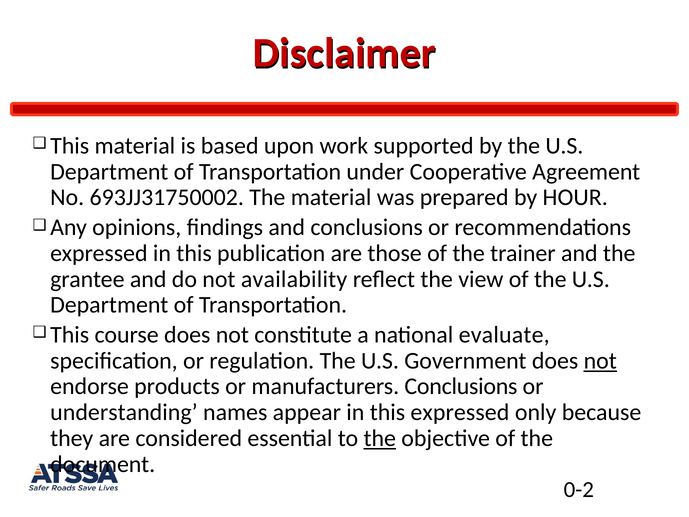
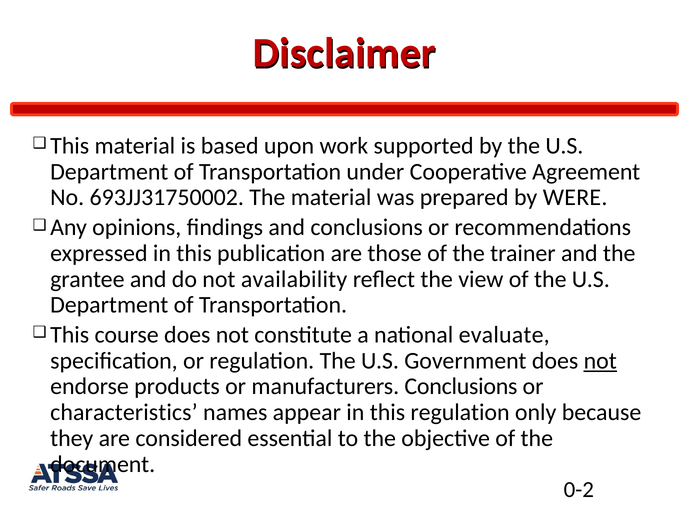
HOUR: HOUR -> WERE
understanding: understanding -> characteristics
this expressed: expressed -> regulation
the at (380, 438) underline: present -> none
